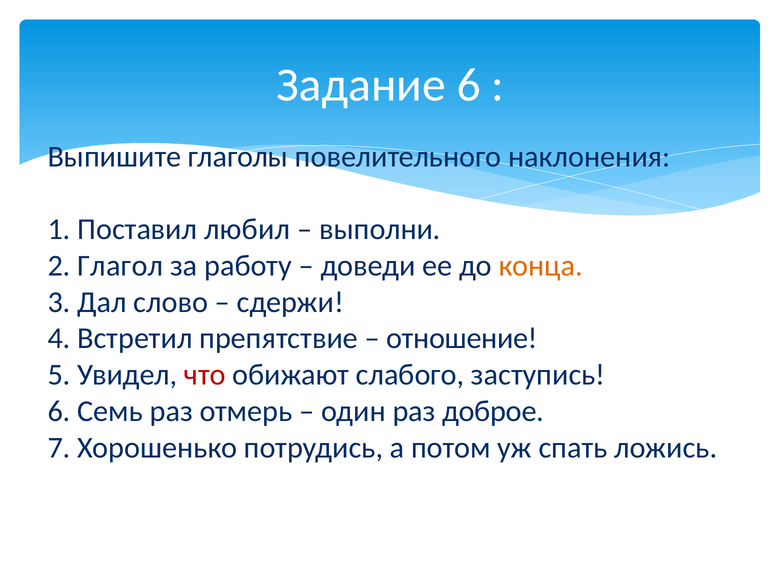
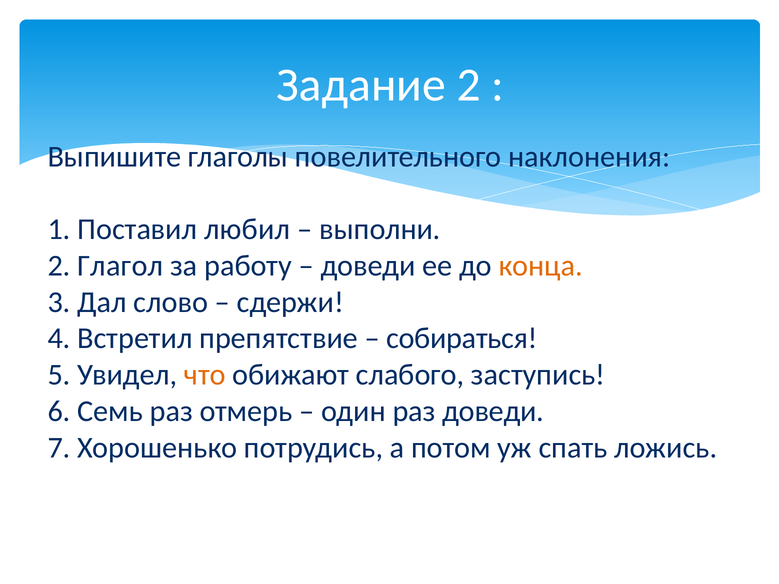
Задание 6: 6 -> 2
отношение: отношение -> собираться
что colour: red -> orange
раз доброе: доброе -> доведи
